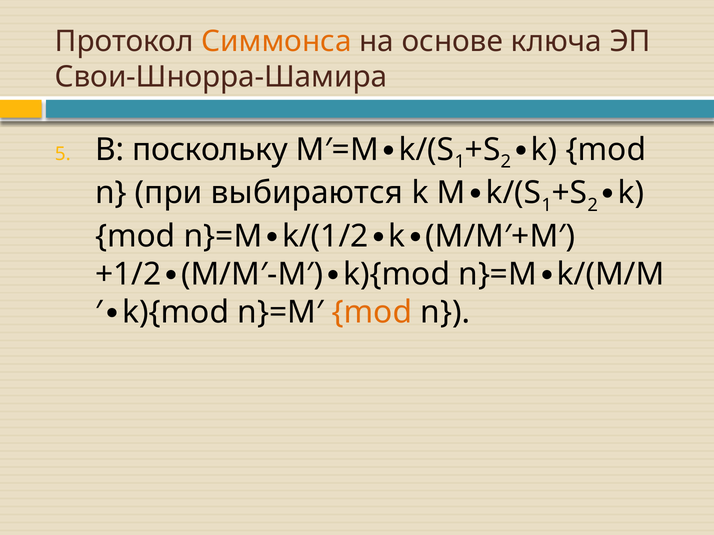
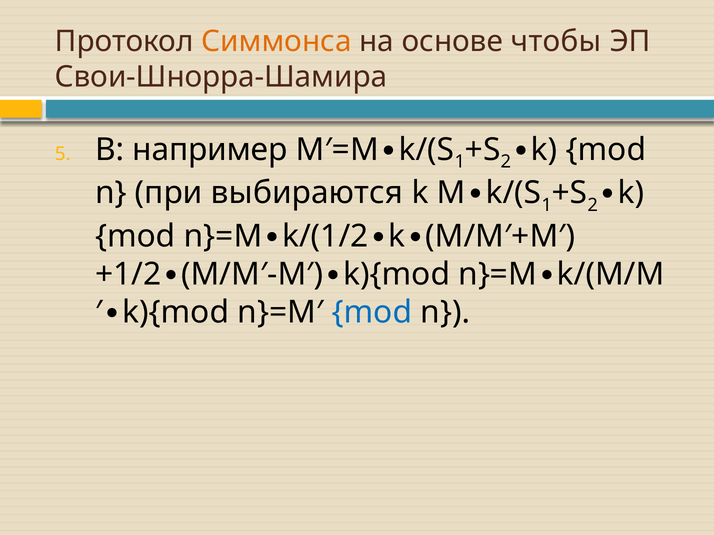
ключа: ключа -> чтобы
поскольку: поскольку -> например
mod at (372, 313) colour: orange -> blue
